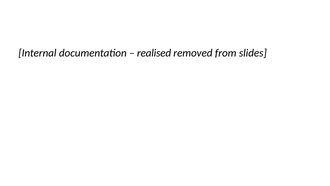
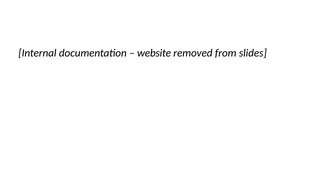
realised: realised -> website
